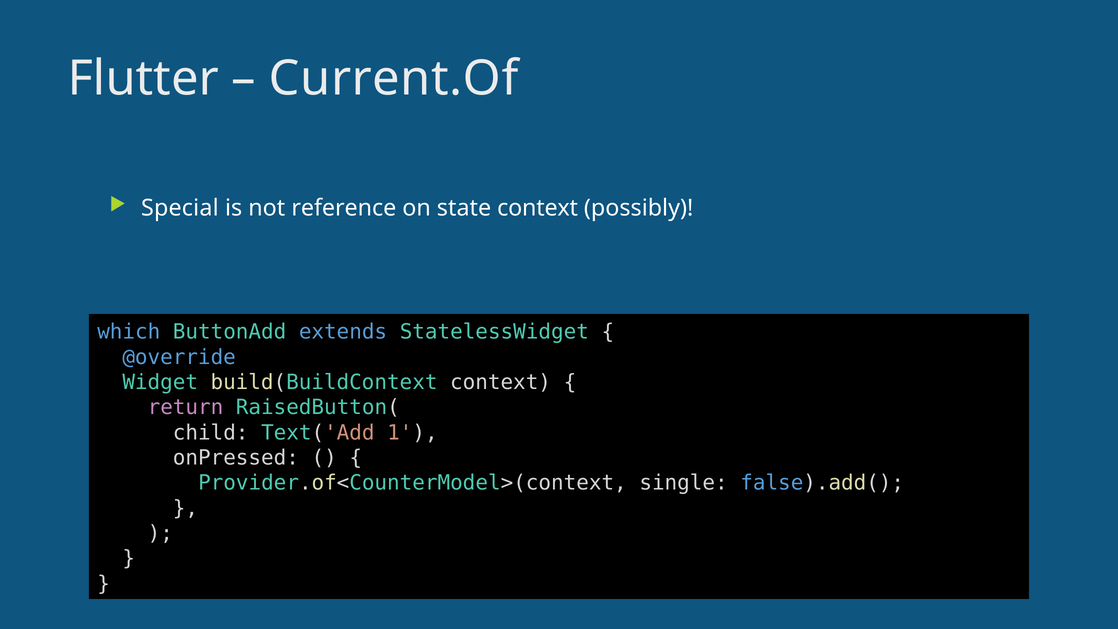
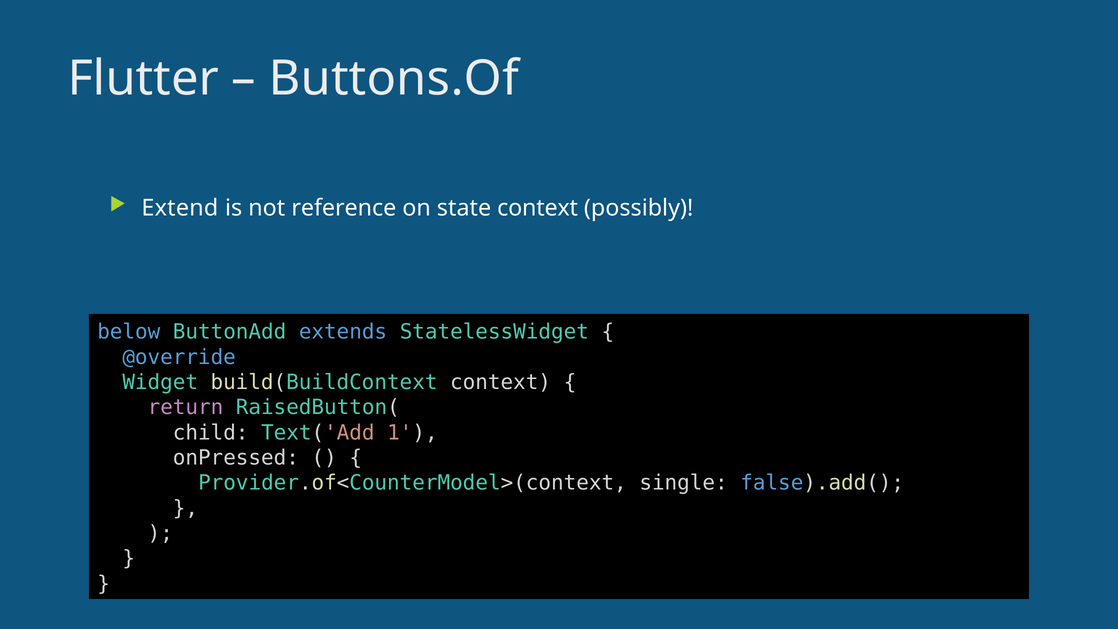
Current.Of: Current.Of -> Buttons.Of
Special: Special -> Extend
which: which -> below
